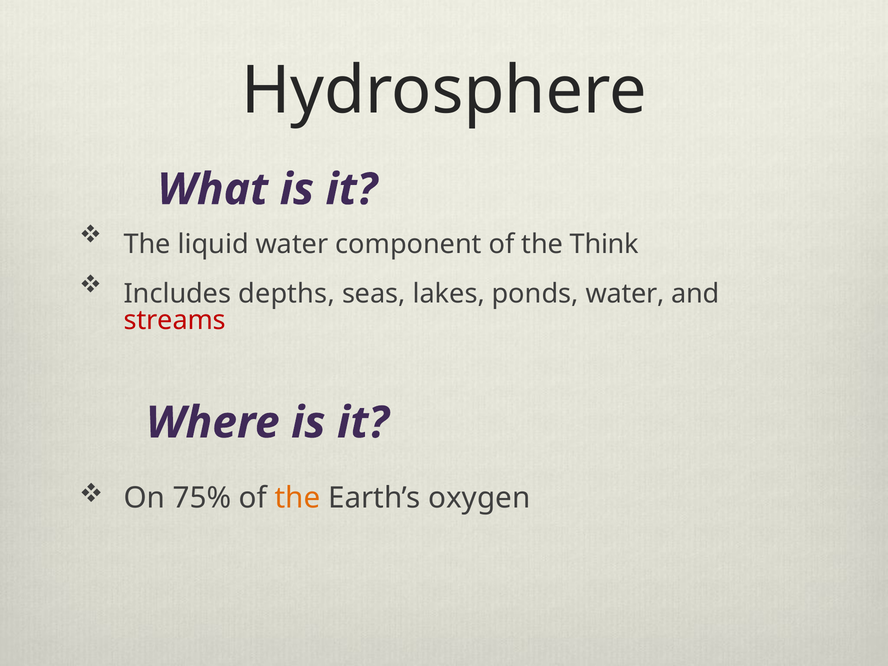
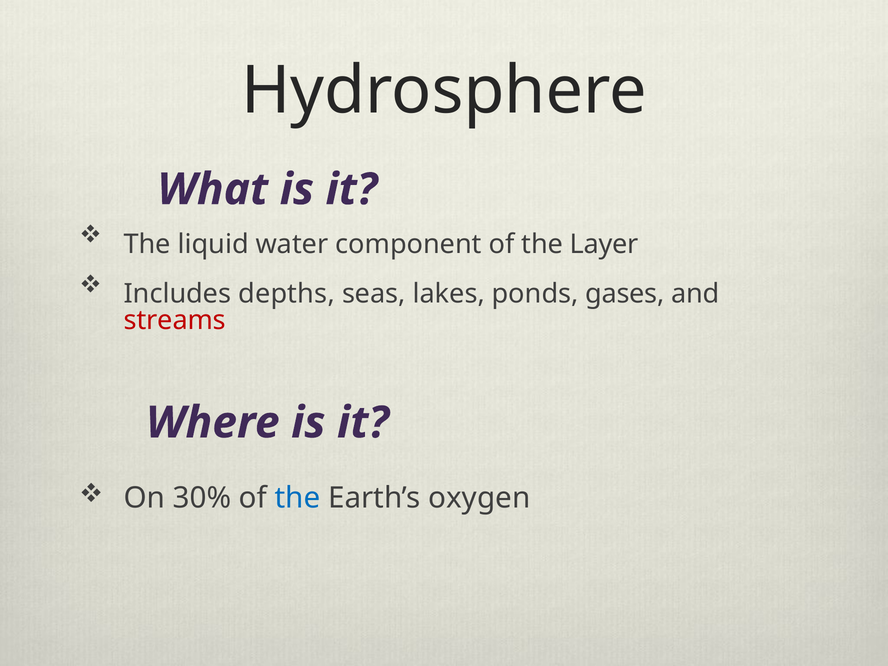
Think: Think -> Layer
ponds water: water -> gases
75%: 75% -> 30%
the at (298, 498) colour: orange -> blue
